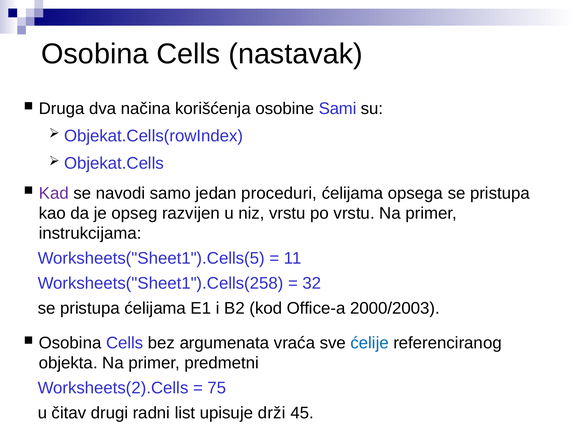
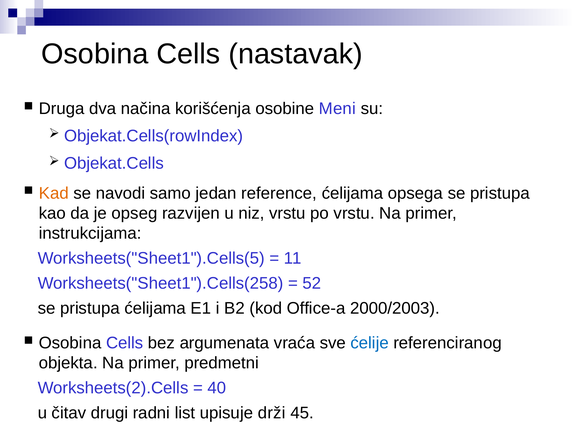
Sami: Sami -> Meni
Kad colour: purple -> orange
proceduri: proceduri -> reference
32: 32 -> 52
75: 75 -> 40
